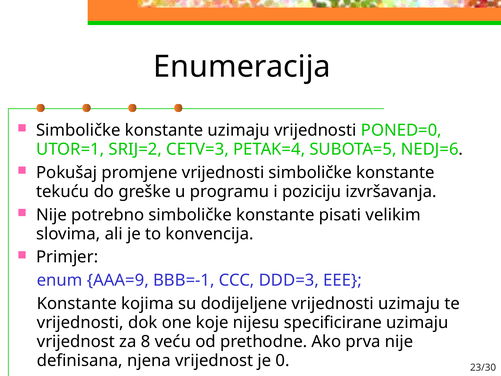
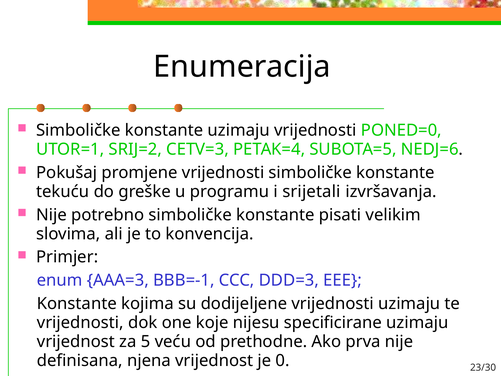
poziciju: poziciju -> srijetali
AAA=9: AAA=9 -> AAA=3
8: 8 -> 5
